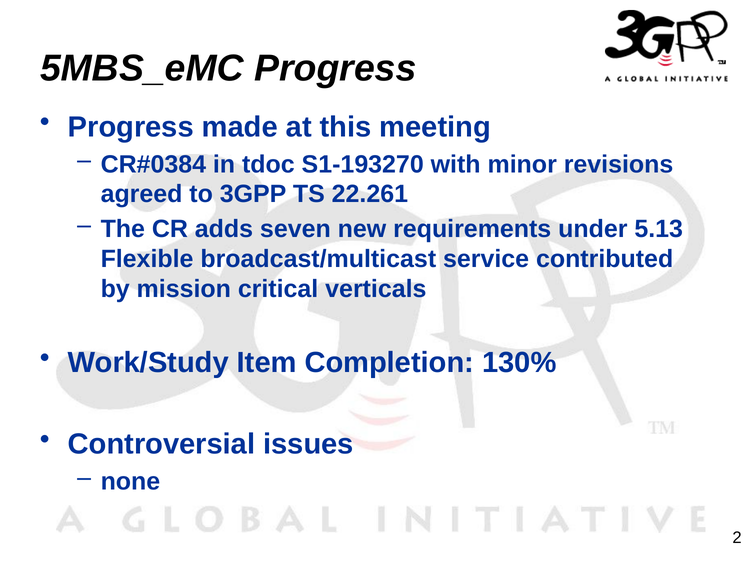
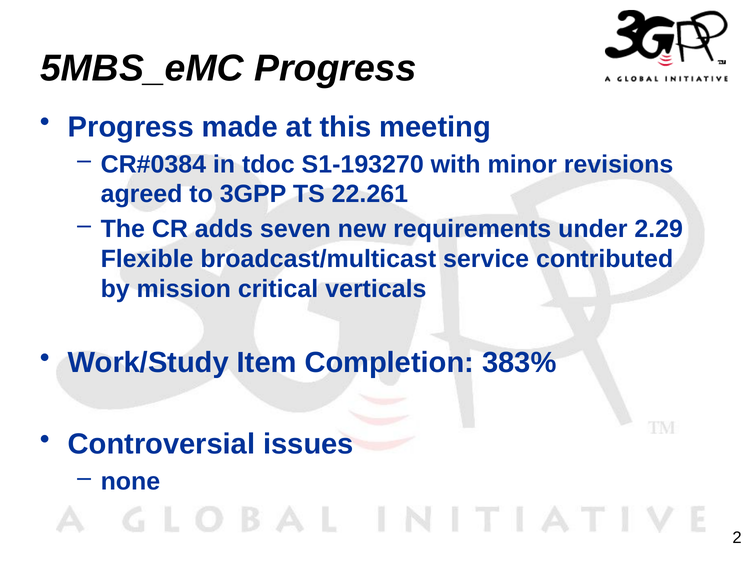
5.13: 5.13 -> 2.29
130%: 130% -> 383%
